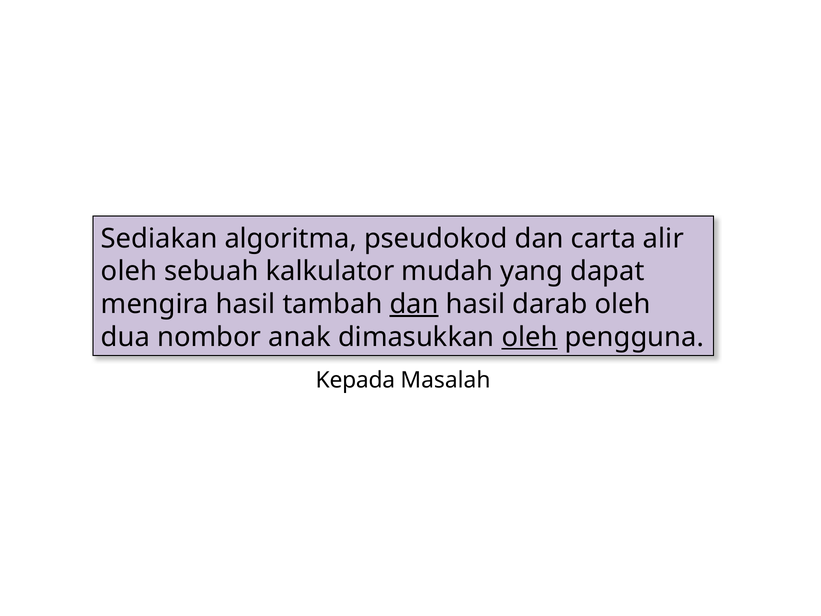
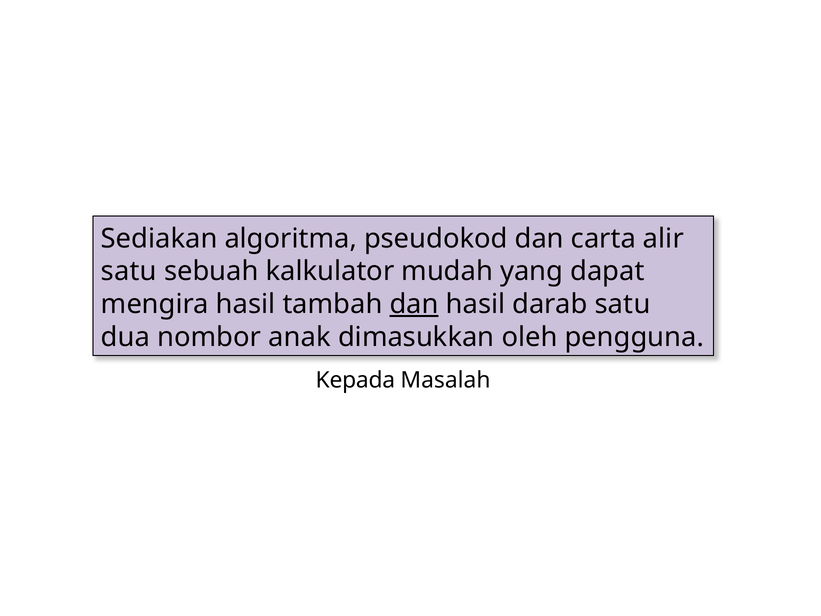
oleh at (129, 271): oleh -> satu
darab oleh: oleh -> satu
oleh at (530, 337) underline: present -> none
